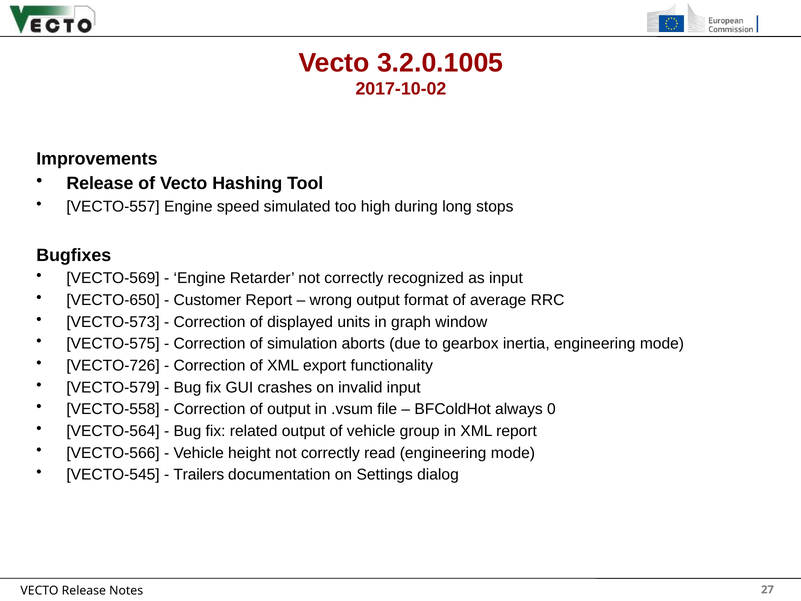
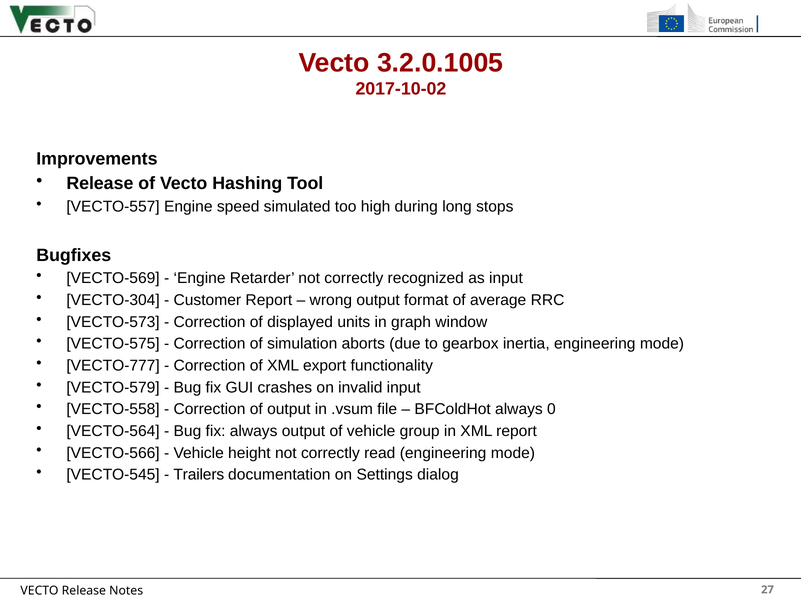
VECTO-650: VECTO-650 -> VECTO-304
VECTO-726: VECTO-726 -> VECTO-777
fix related: related -> always
